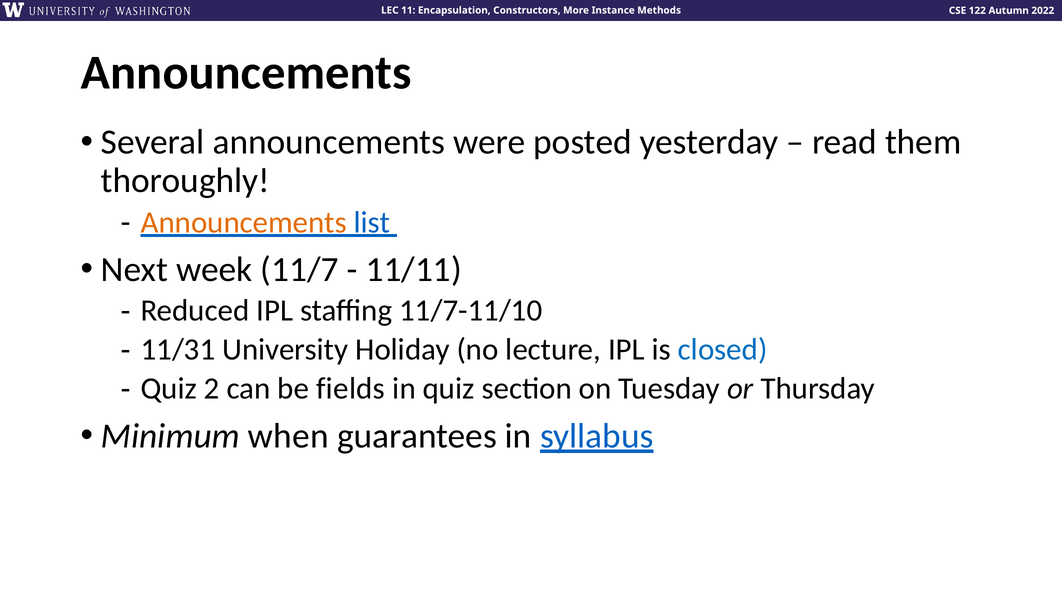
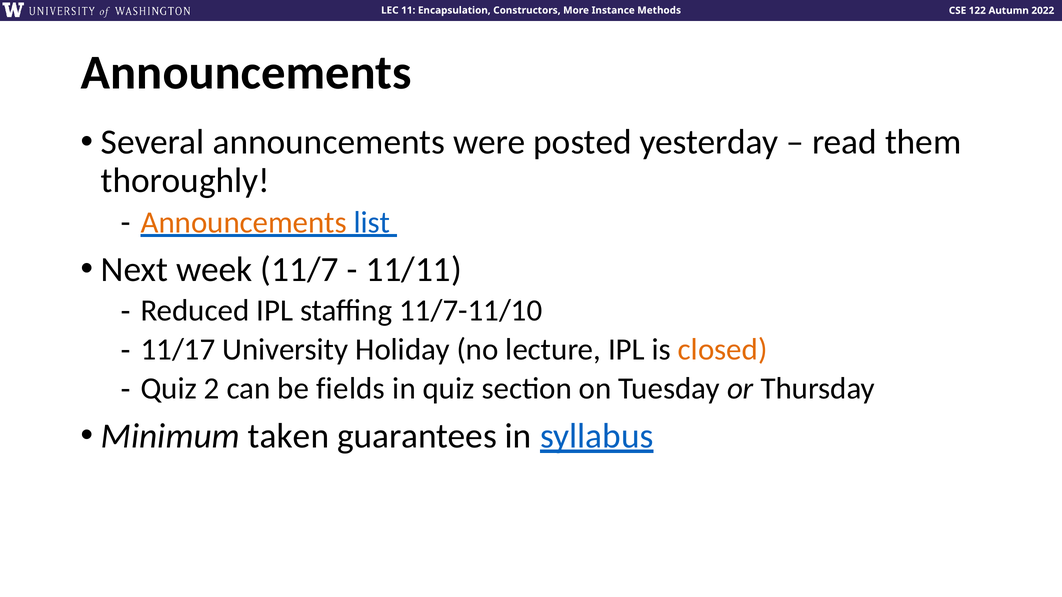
11/31: 11/31 -> 11/17
closed colour: blue -> orange
when: when -> taken
